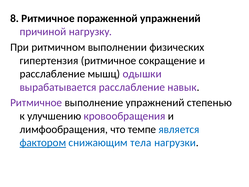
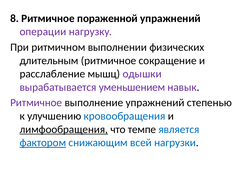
причиной: причиной -> операции
гипертензия: гипертензия -> длительным
вырабатывается расслабление: расслабление -> уменьшением
кровообращения colour: purple -> blue
лимфообращения underline: none -> present
тела: тела -> всей
